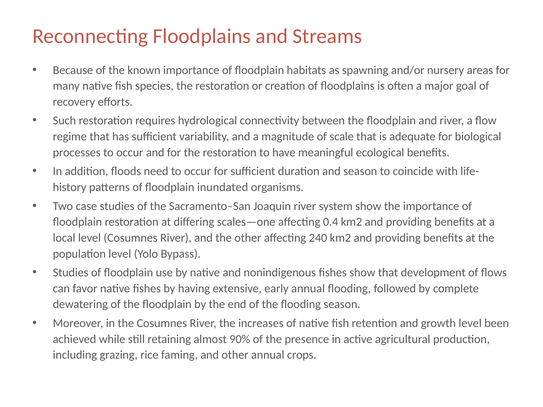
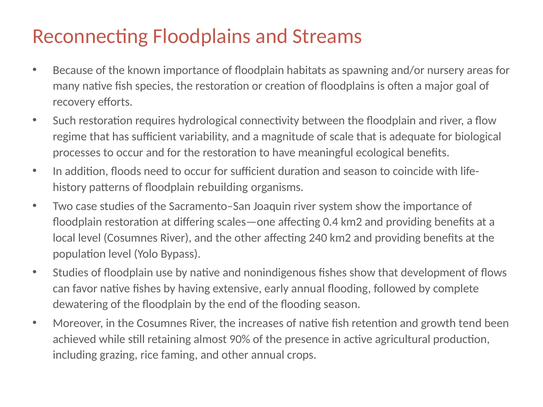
inundated: inundated -> rebuilding
growth level: level -> tend
